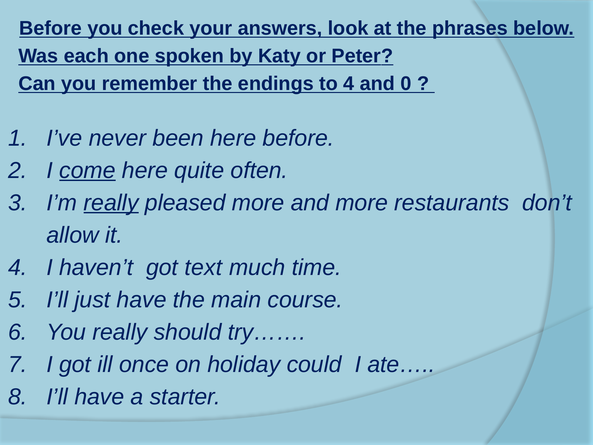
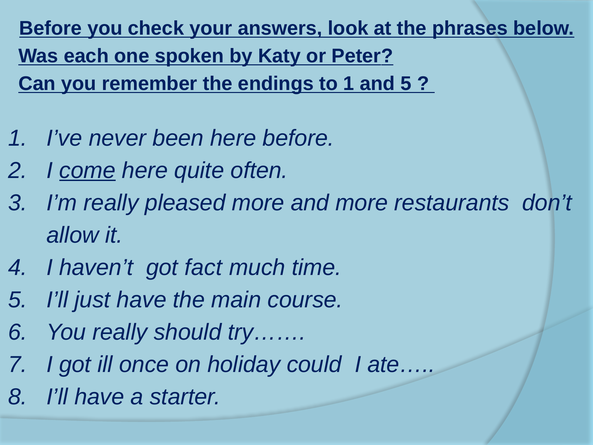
to 4: 4 -> 1
and 0: 0 -> 5
really at (111, 203) underline: present -> none
text: text -> fact
